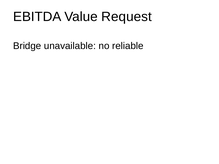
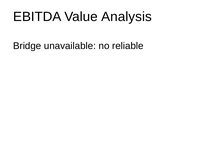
Request: Request -> Analysis
